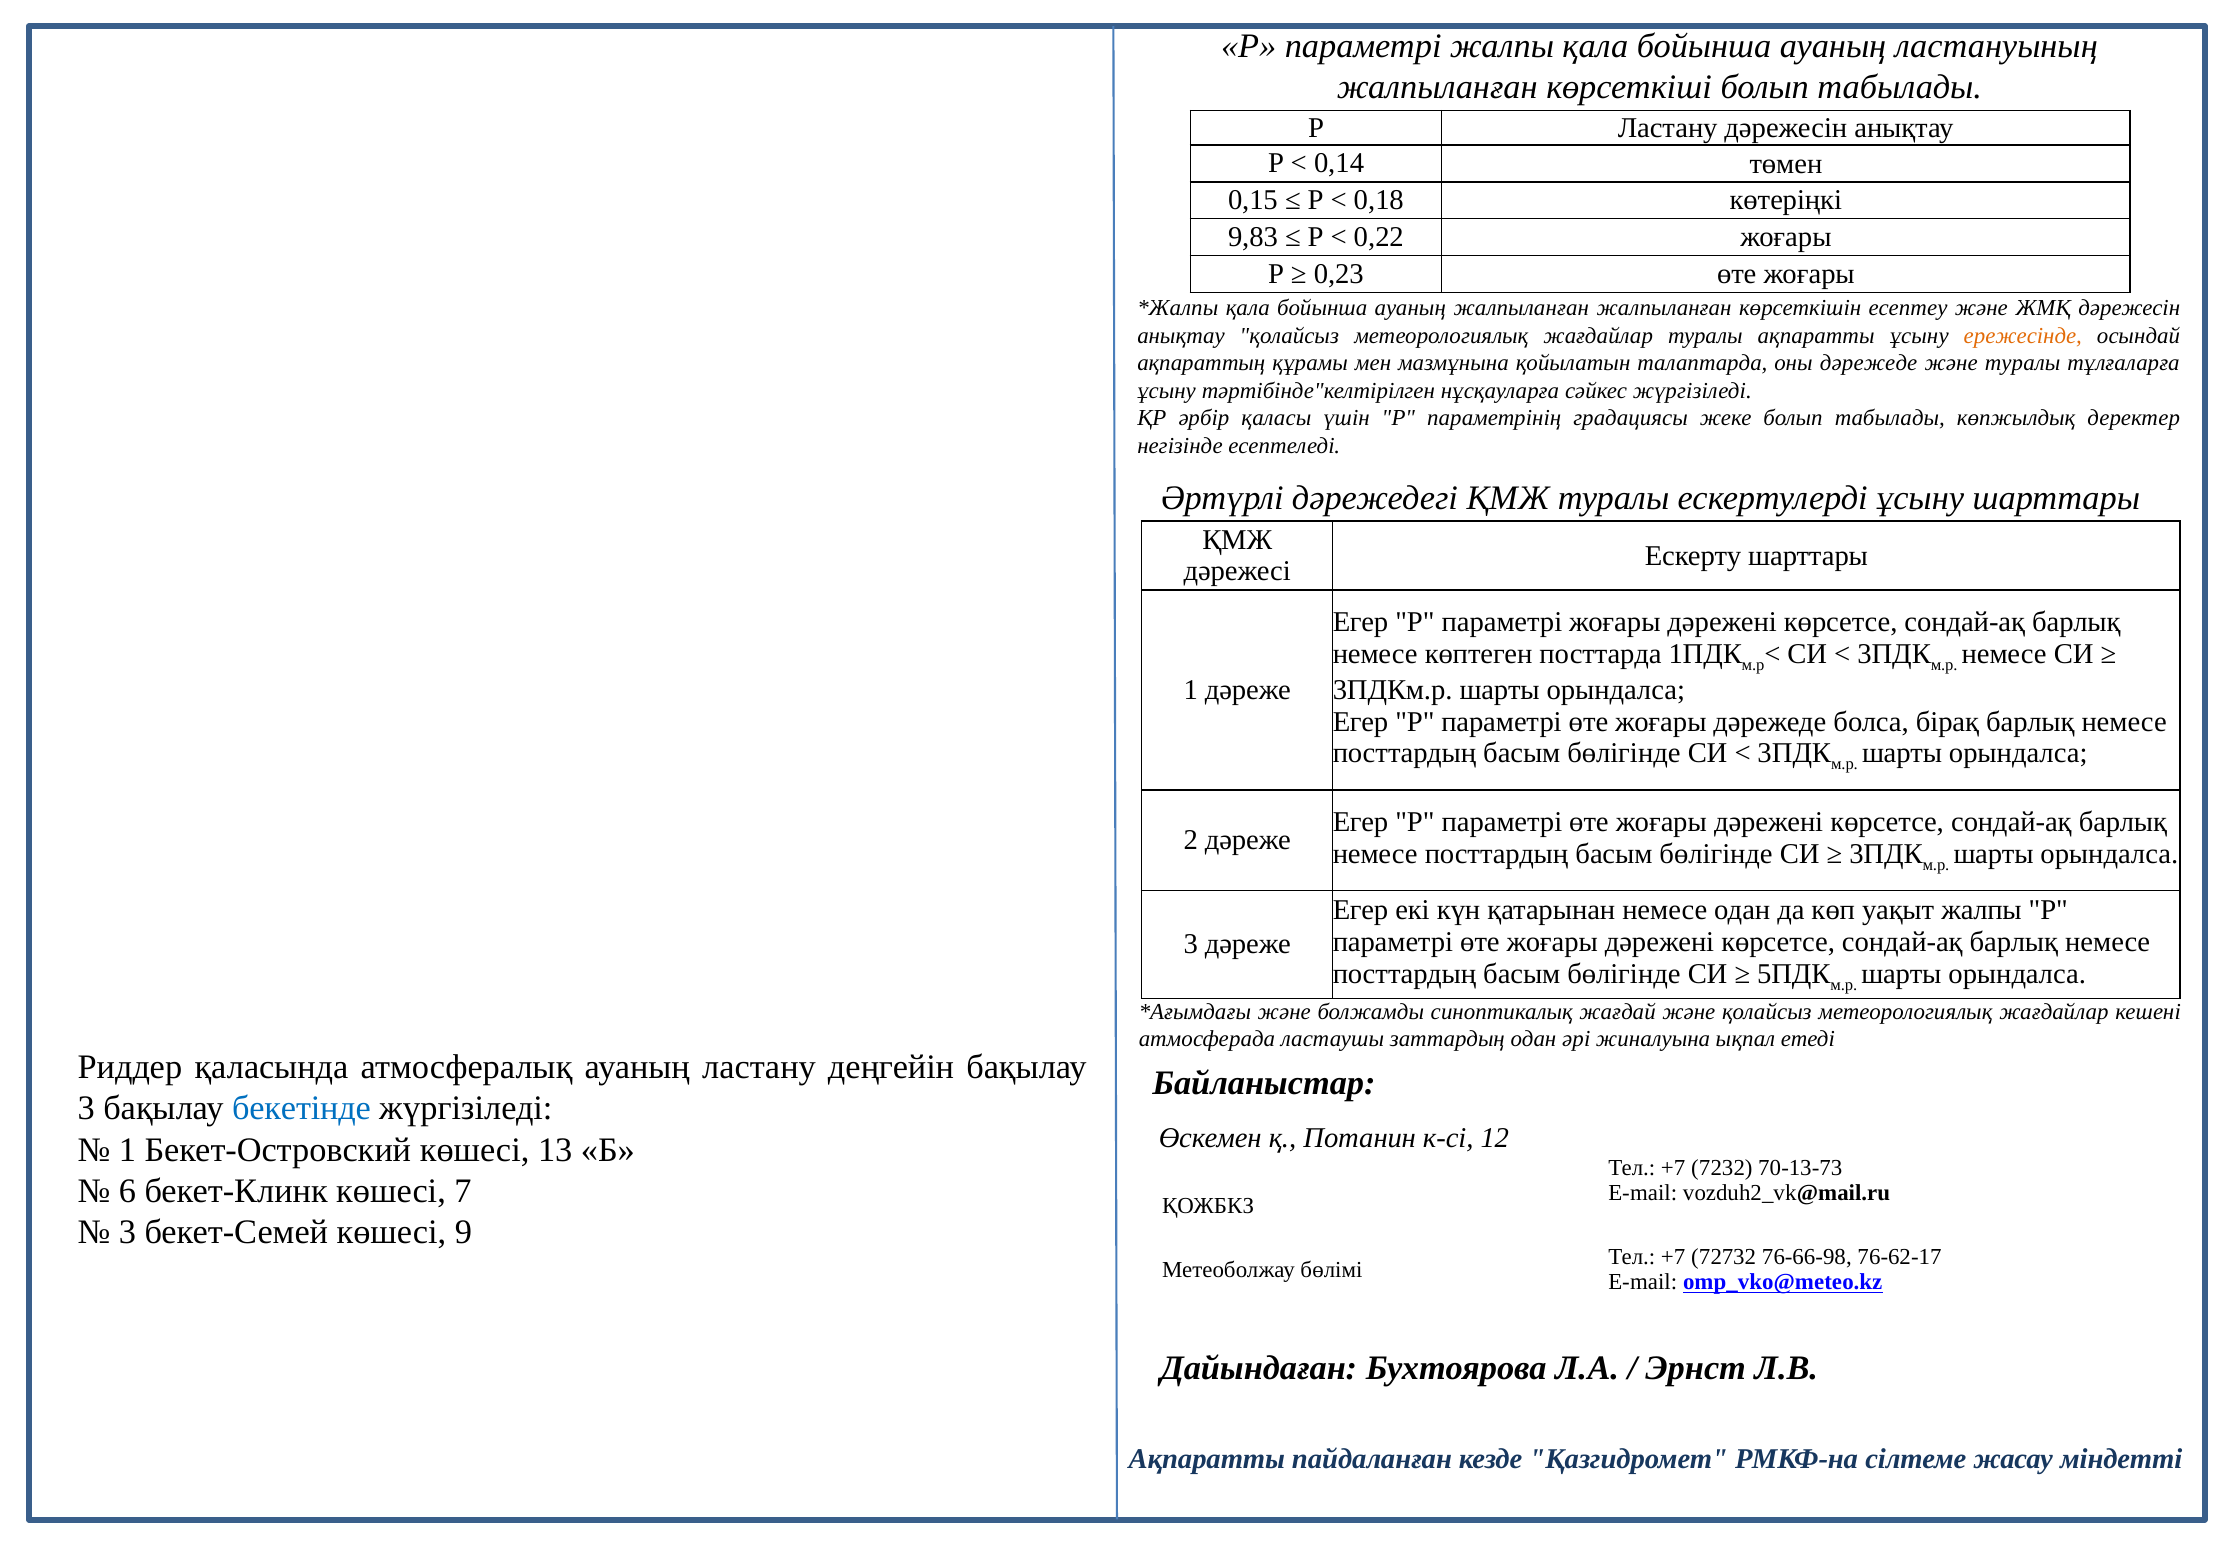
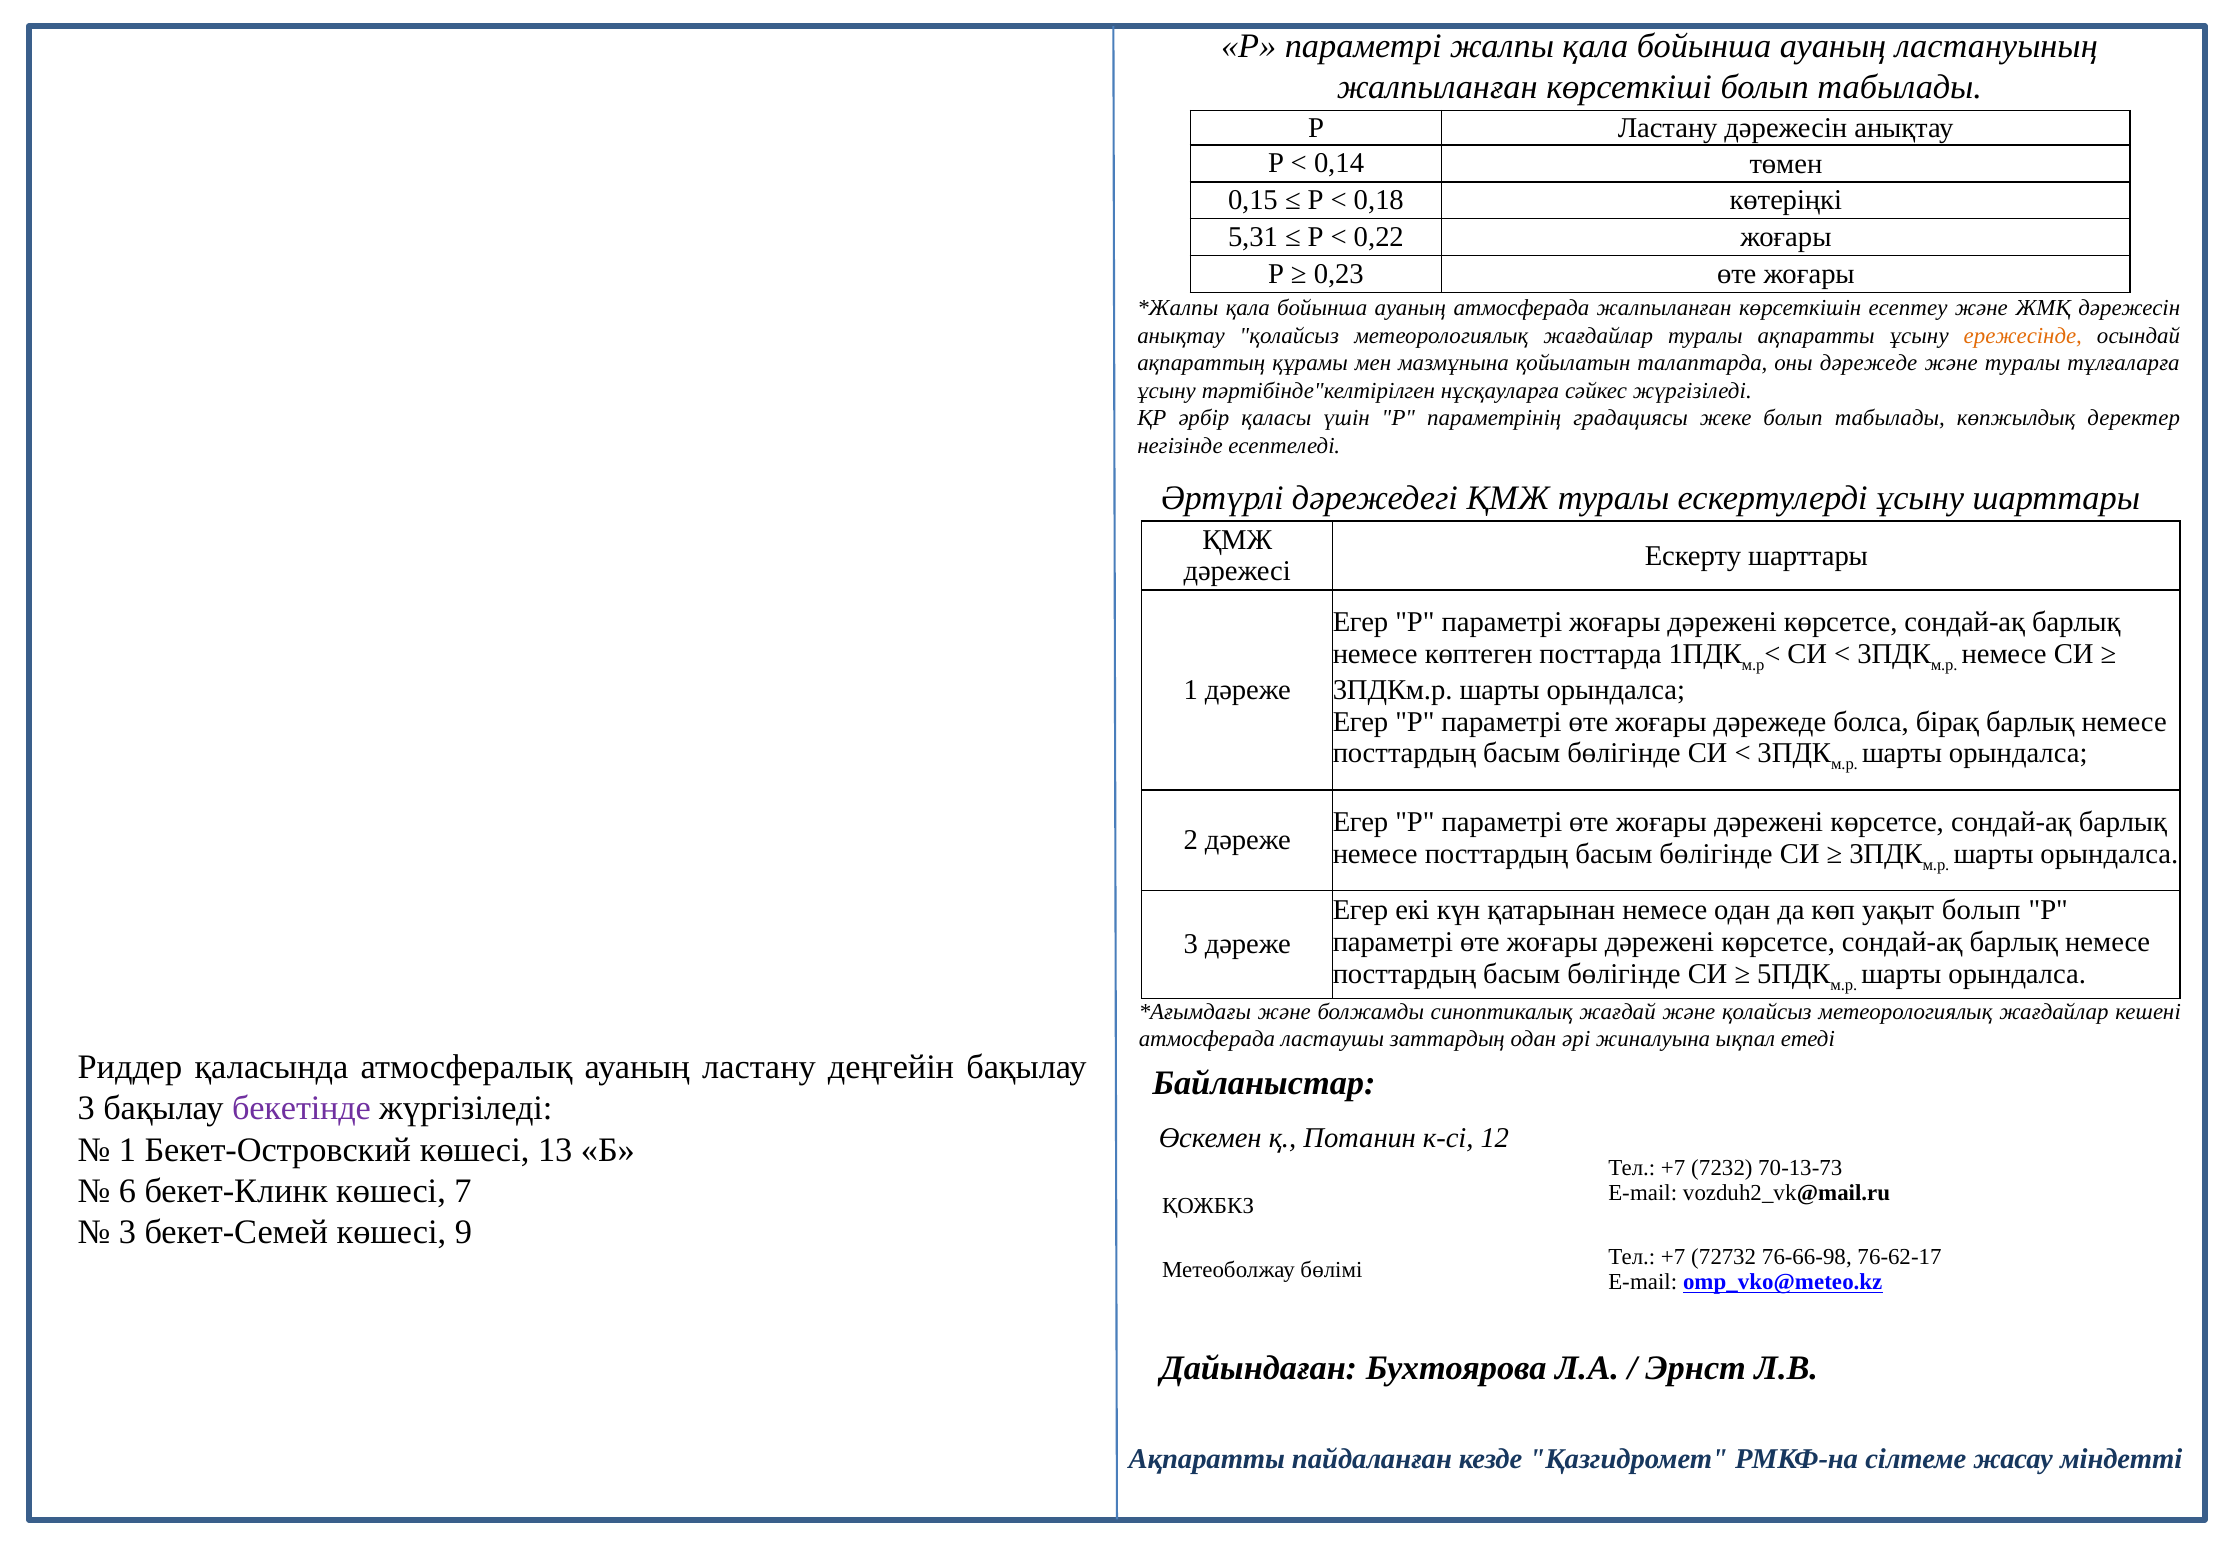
9,83: 9,83 -> 5,31
ауаның жалпыланған: жалпыланған -> атмосферада
уақыт жалпы: жалпы -> болып
бекетінде colour: blue -> purple
